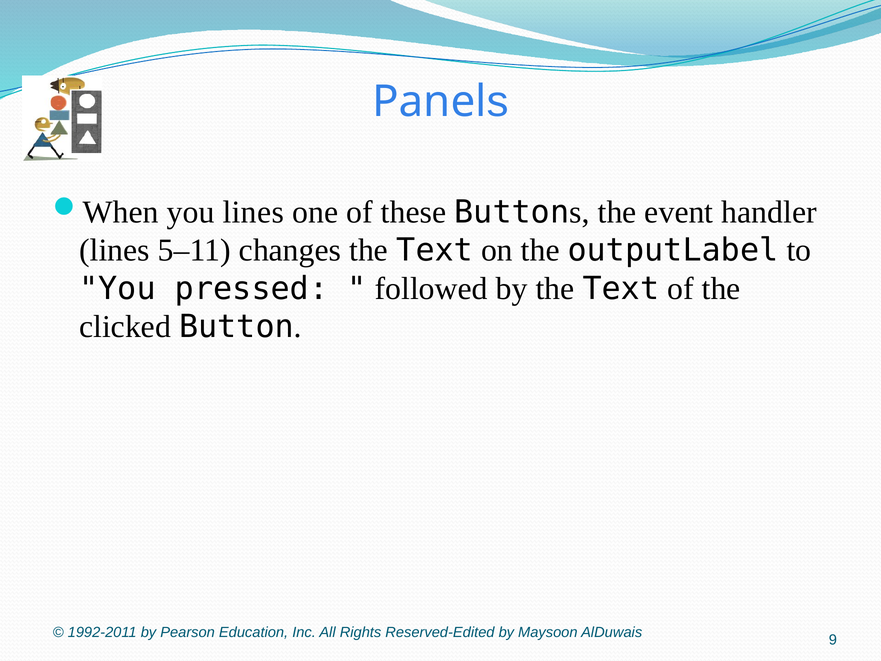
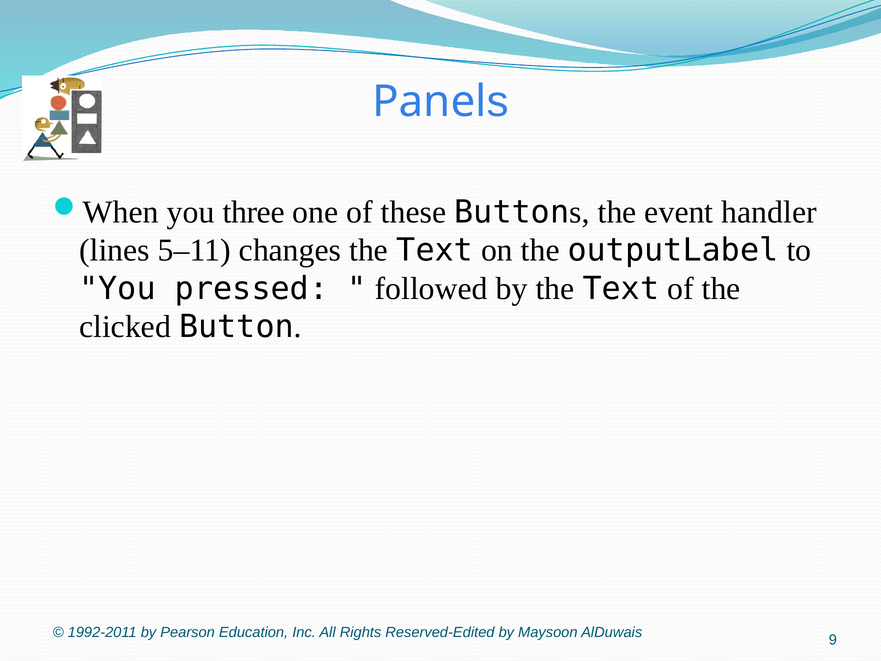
you lines: lines -> three
